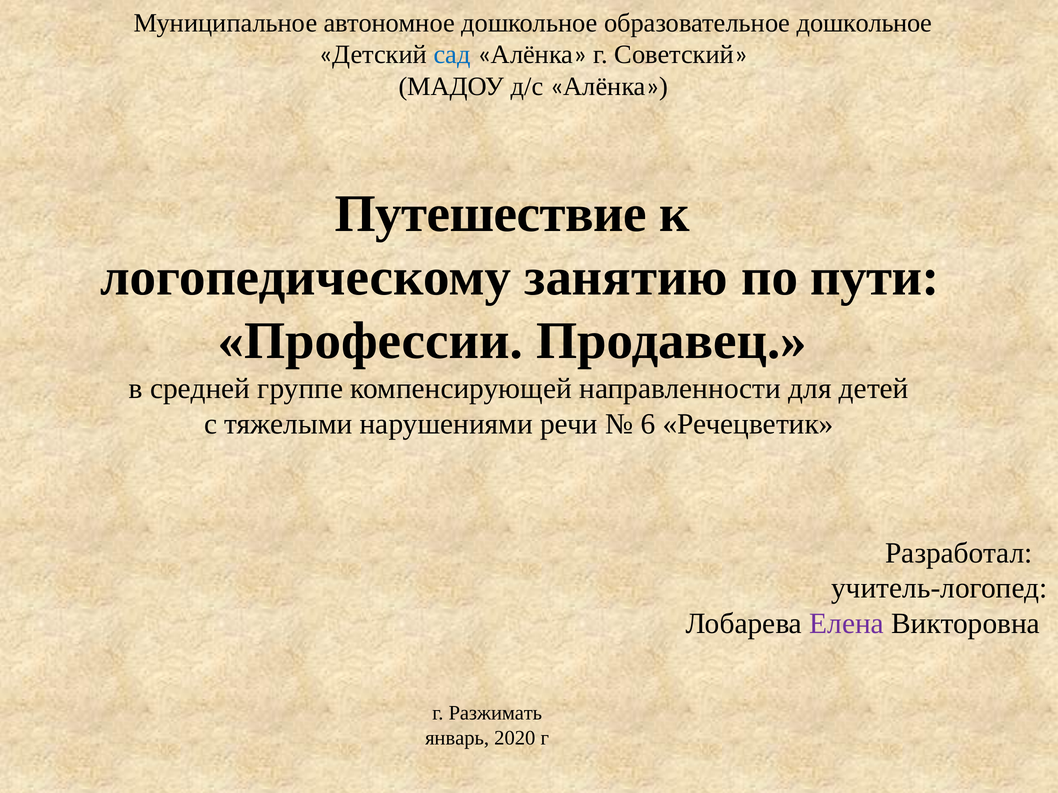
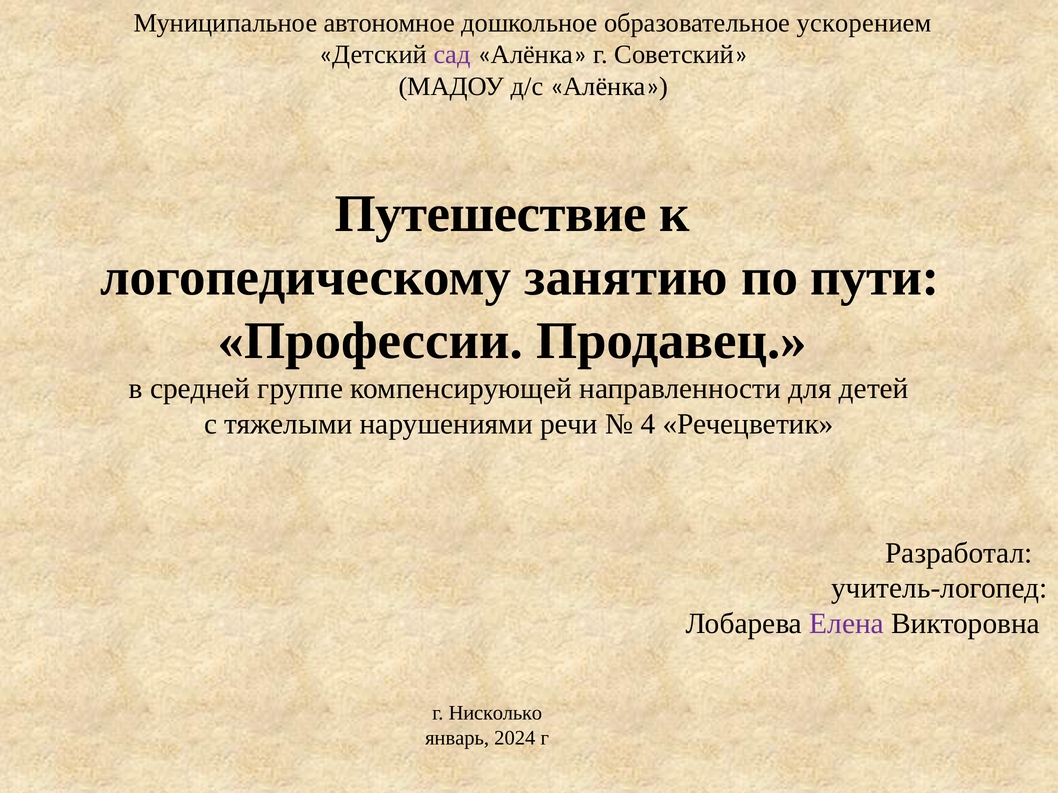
образовательное дошкольное: дошкольное -> ускорением
сад colour: blue -> purple
6: 6 -> 4
Разжимать: Разжимать -> Нисколько
2020: 2020 -> 2024
